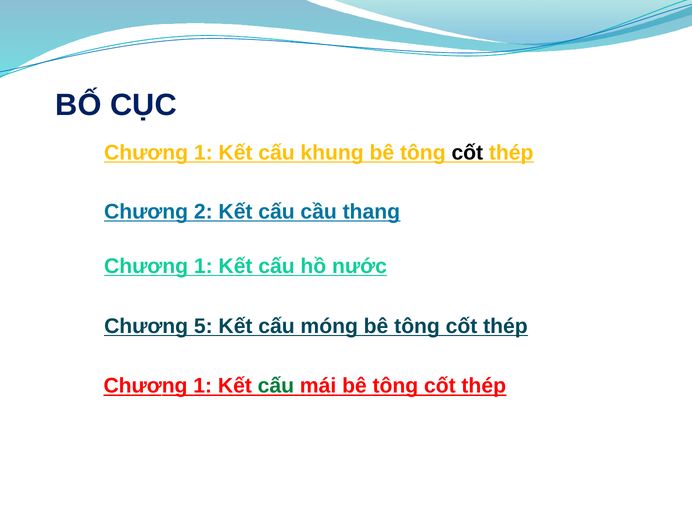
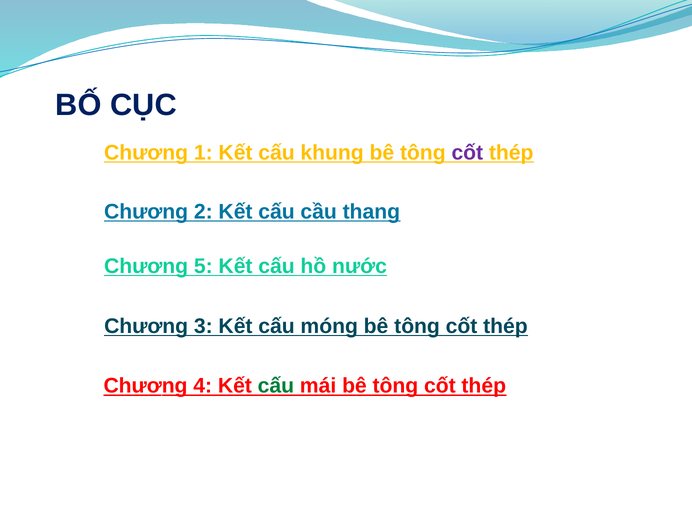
cốt at (467, 153) colour: black -> purple
1 at (203, 266): 1 -> 5
5: 5 -> 3
1 at (203, 386): 1 -> 4
